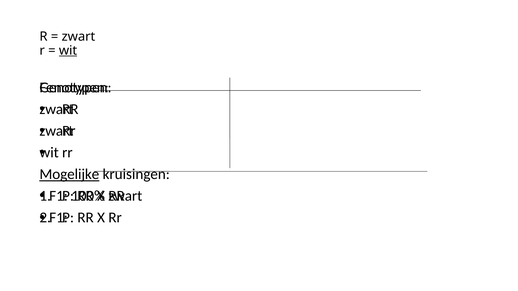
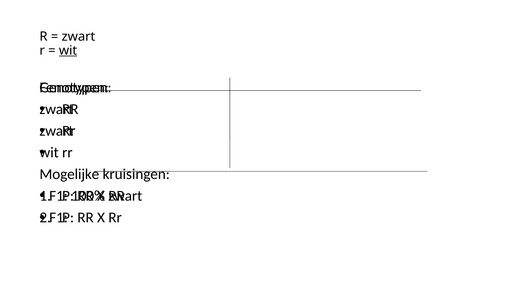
Mogelijke underline: present -> none
